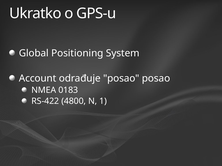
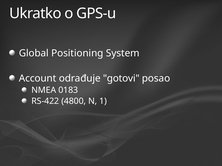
odrađuje posao: posao -> gotovi
